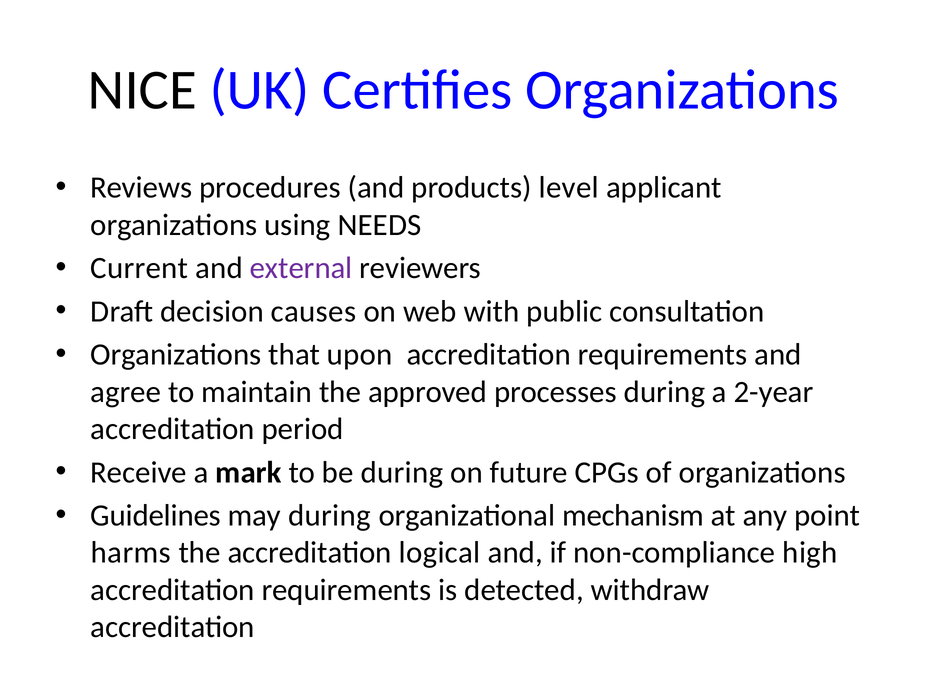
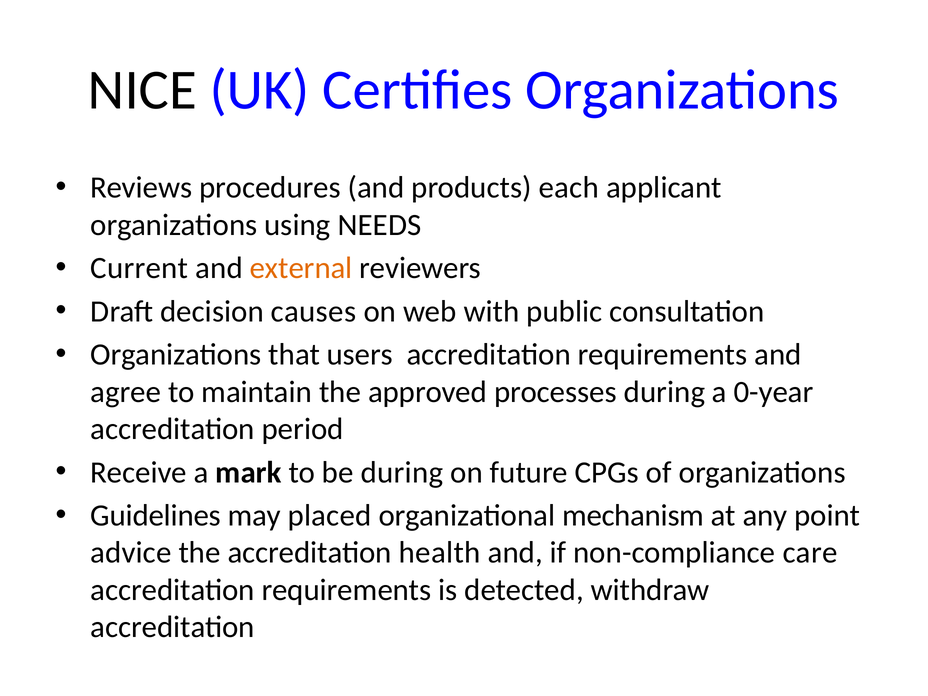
level: level -> each
external colour: purple -> orange
upon: upon -> users
2-year: 2-year -> 0-year
may during: during -> placed
harms: harms -> advice
logical: logical -> health
high: high -> care
